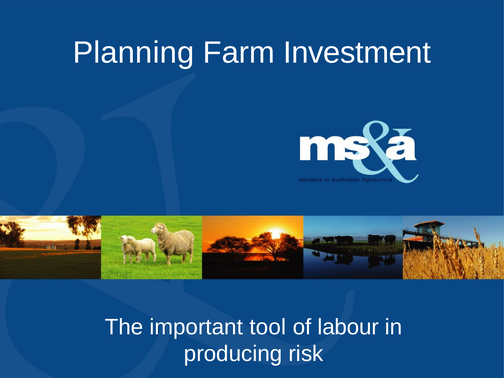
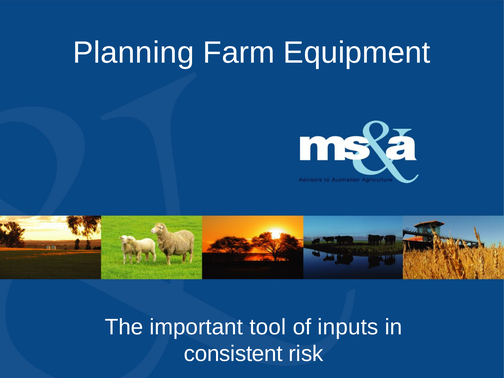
Investment: Investment -> Equipment
labour: labour -> inputs
producing: producing -> consistent
